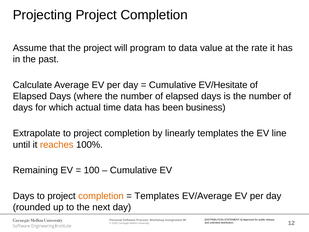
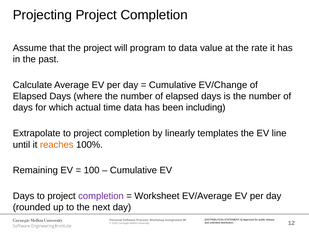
EV/Hesitate: EV/Hesitate -> EV/Change
business: business -> including
completion at (101, 196) colour: orange -> purple
Templates at (157, 196): Templates -> Worksheet
